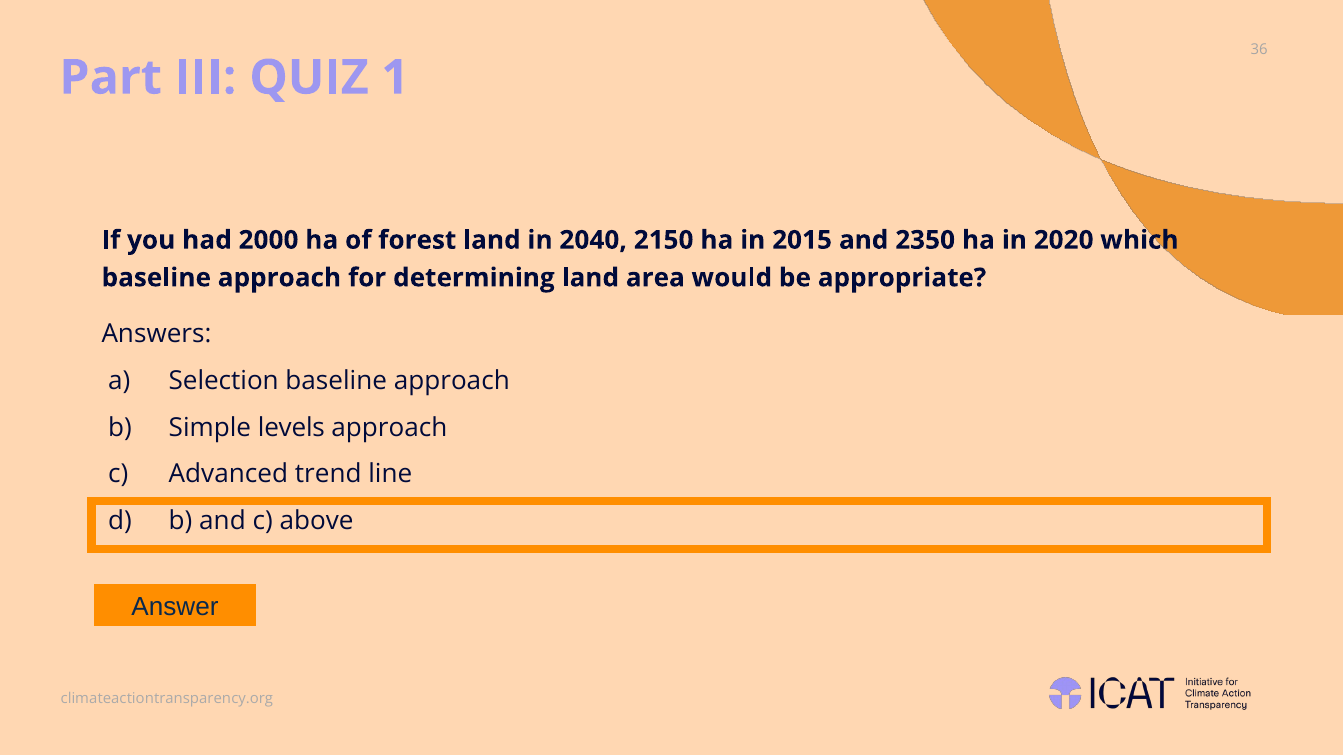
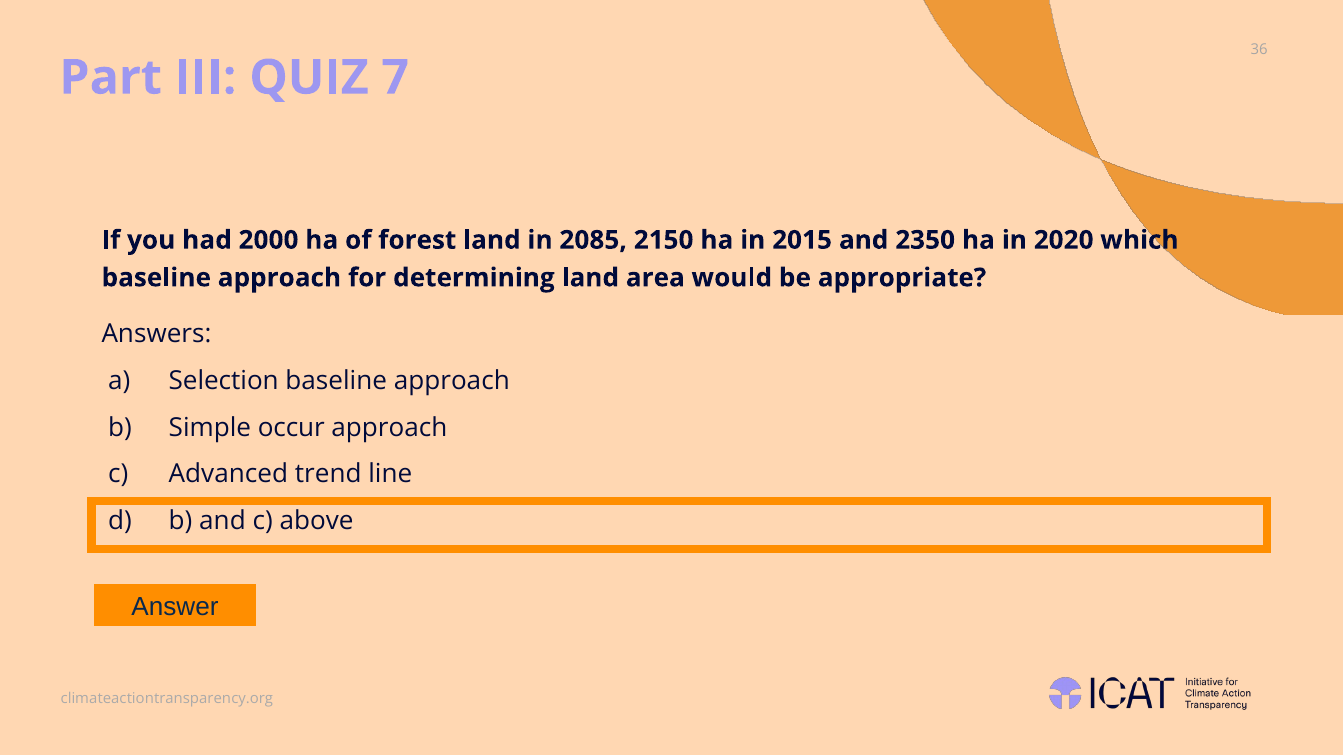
1: 1 -> 7
2040: 2040 -> 2085
levels: levels -> occur
